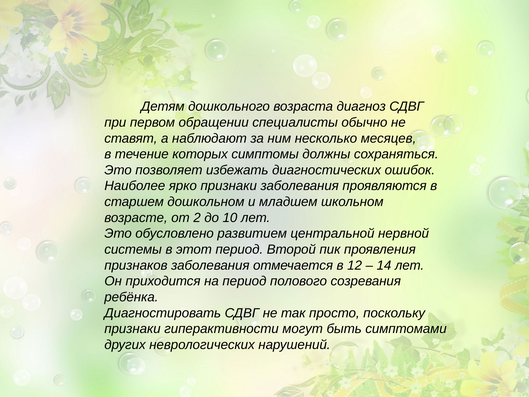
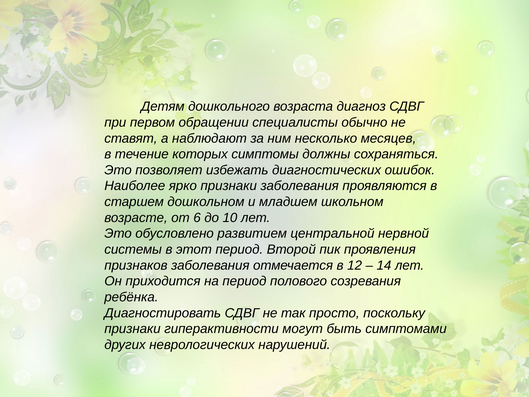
2: 2 -> 6
